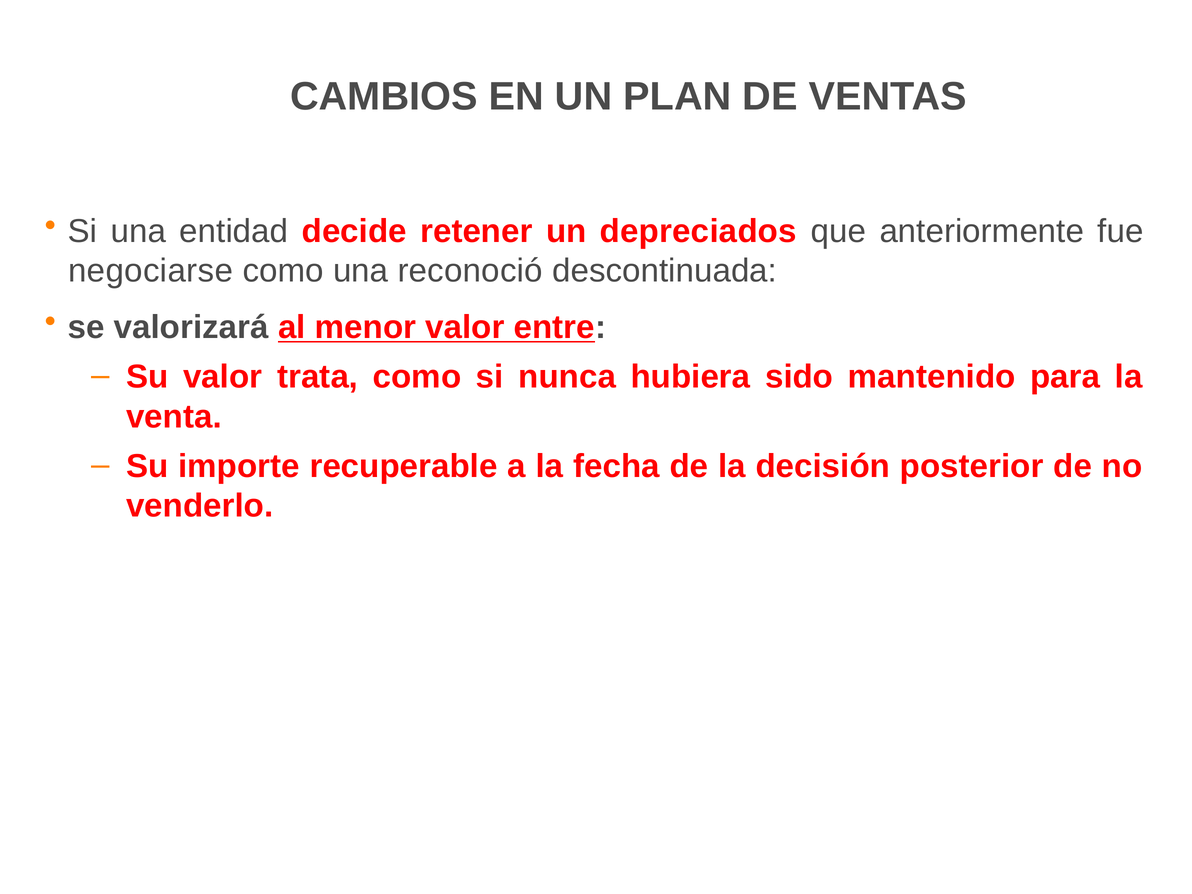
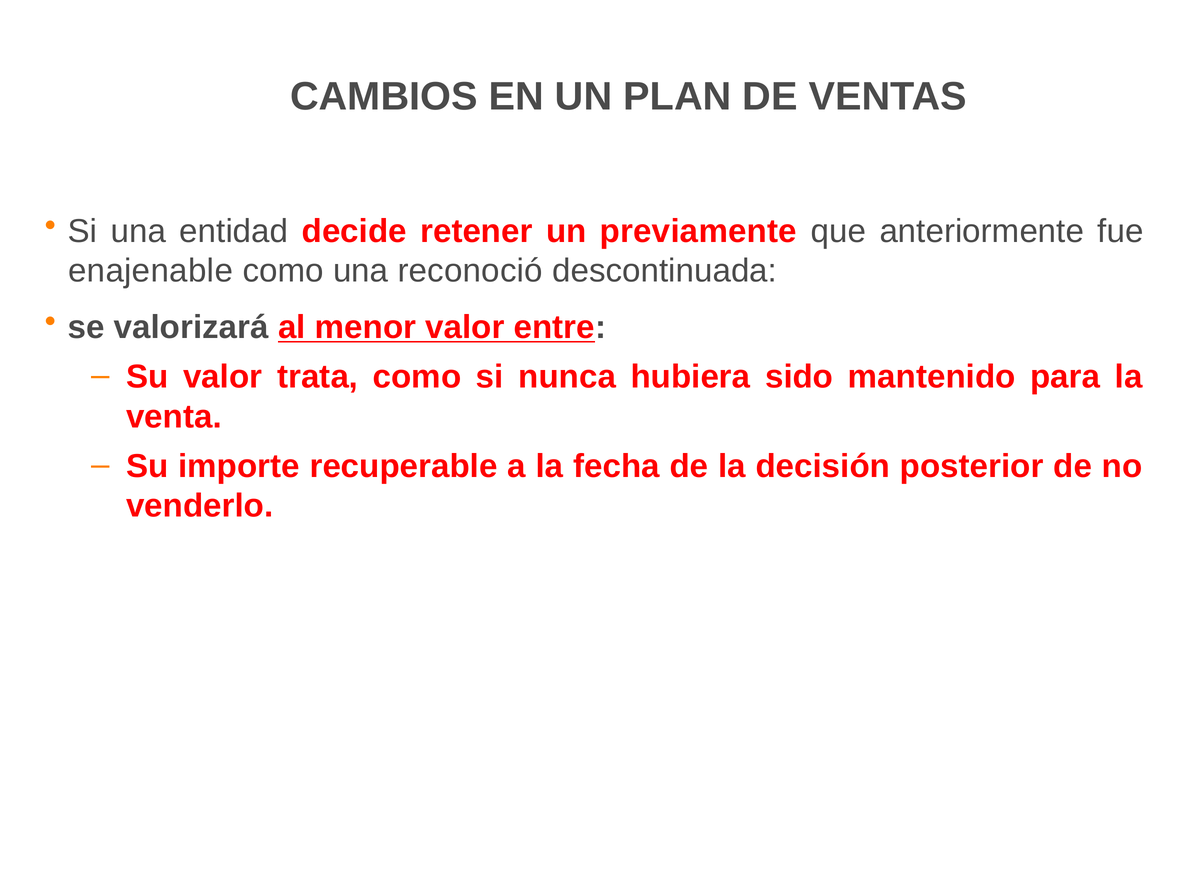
depreciados: depreciados -> previamente
negociarse: negociarse -> enajenable
